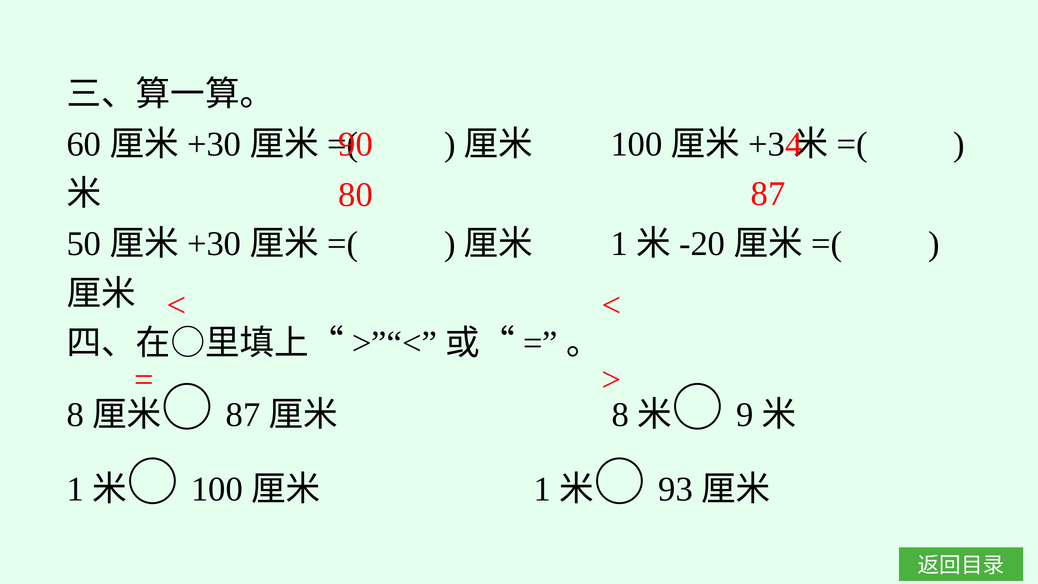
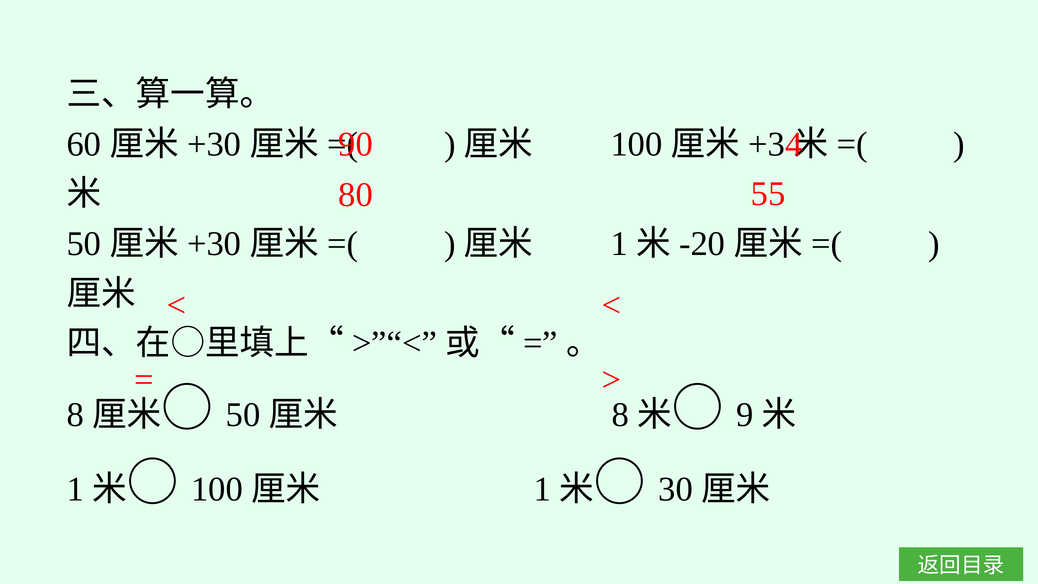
80 87: 87 -> 55
87 at (243, 415): 87 -> 50
93: 93 -> 30
